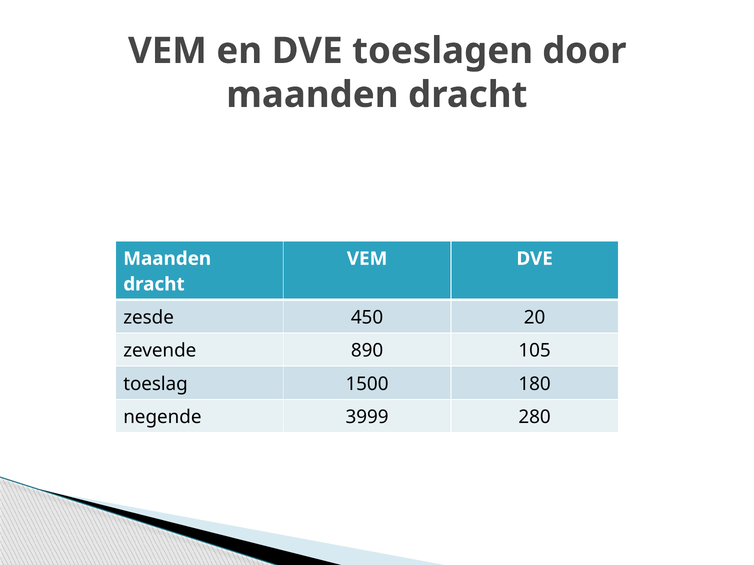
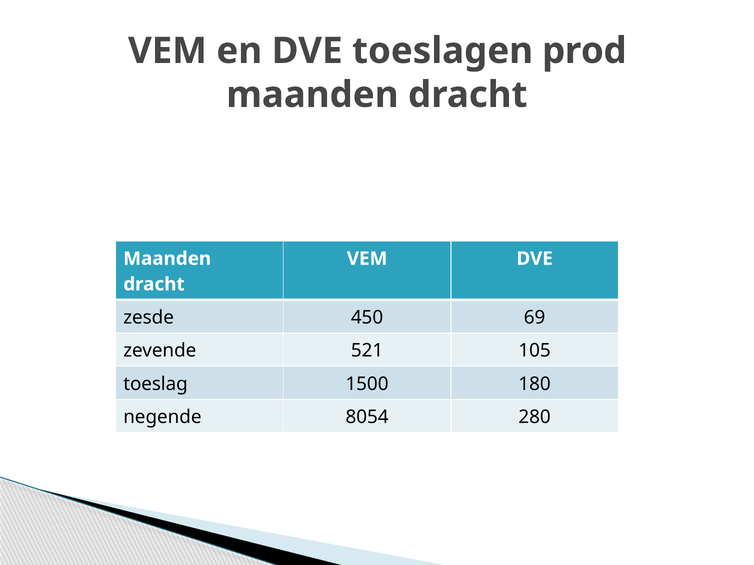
door: door -> prod
20: 20 -> 69
890: 890 -> 521
3999: 3999 -> 8054
